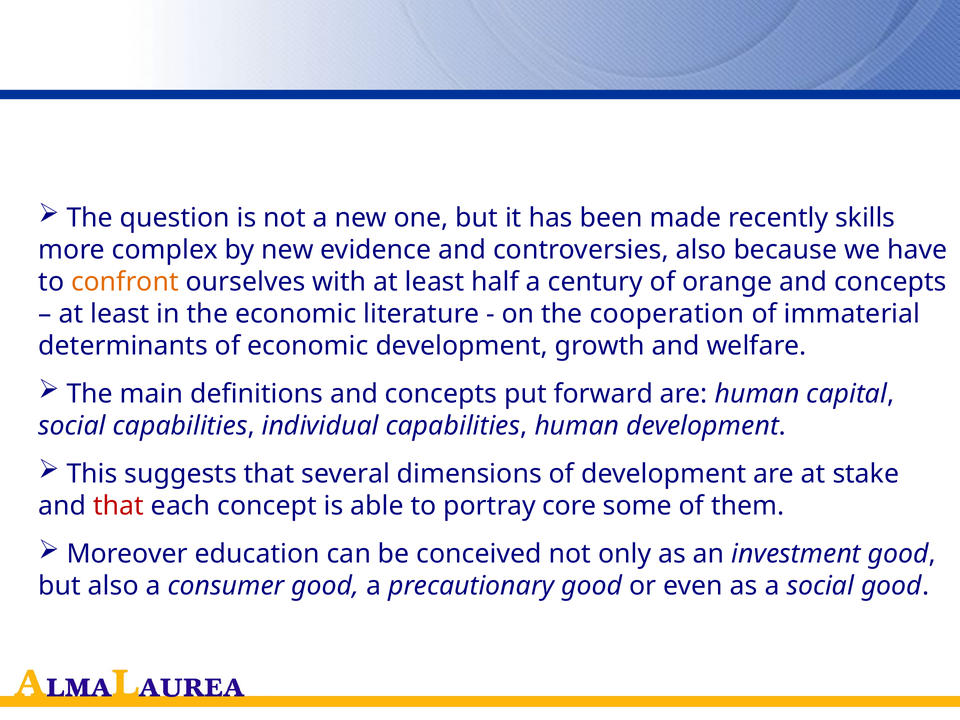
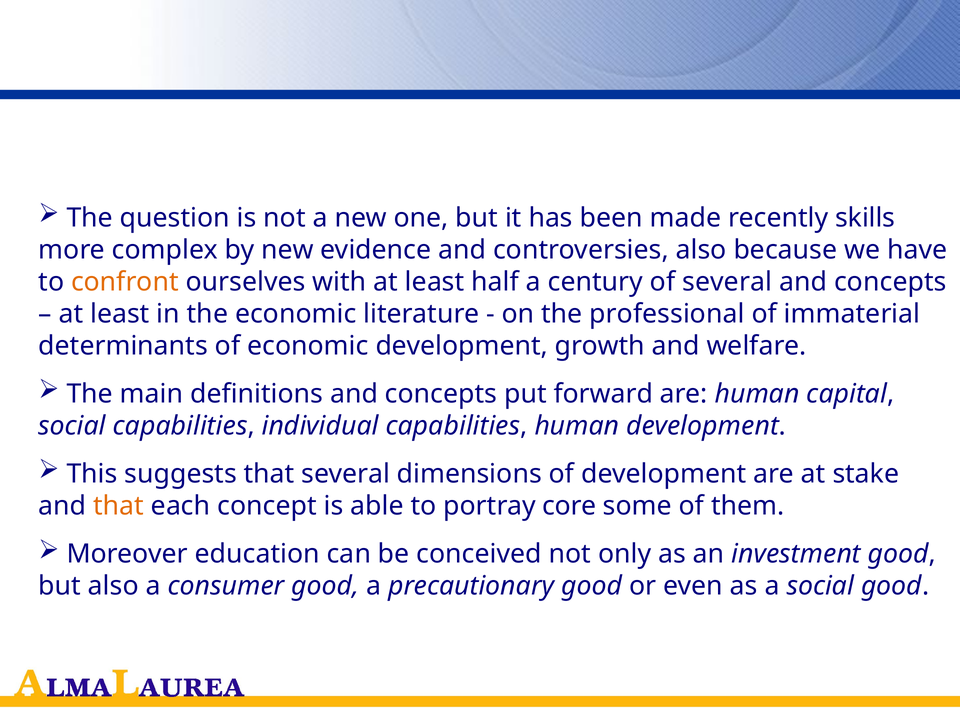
of orange: orange -> several
cooperation: cooperation -> professional
that at (119, 506) colour: red -> orange
